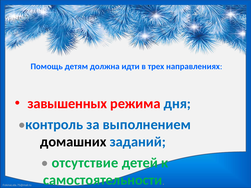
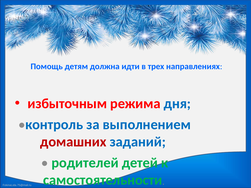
завышенных: завышенных -> избыточным
домашних colour: black -> red
отсутствие: отсутствие -> родителей
